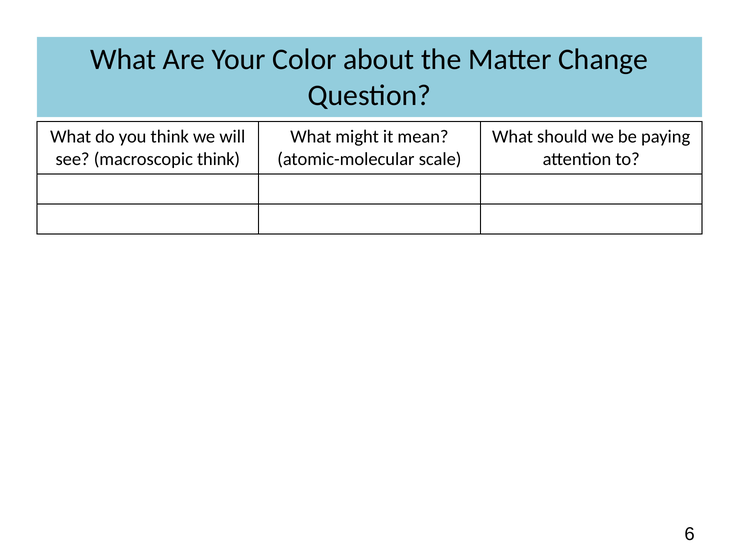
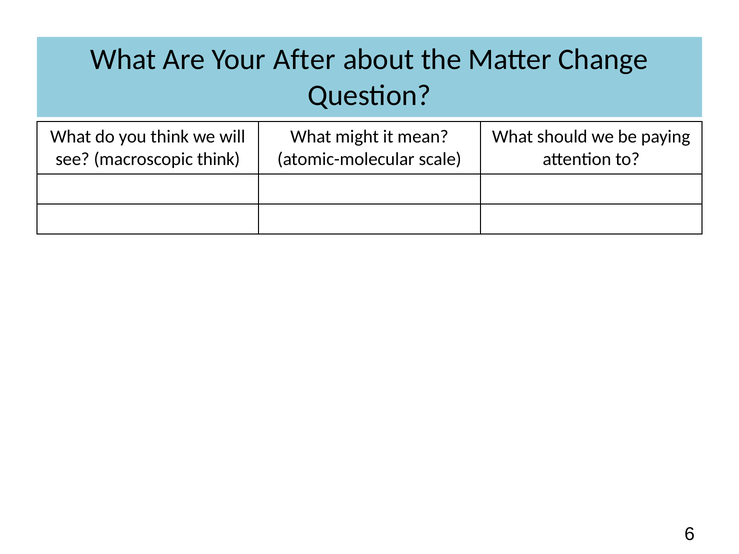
Color: Color -> After
